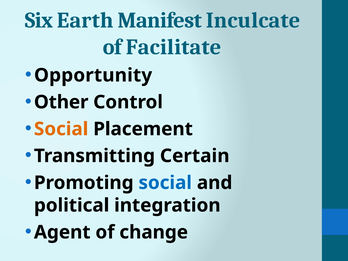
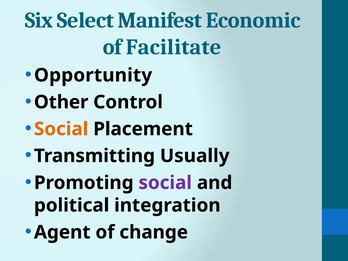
Earth: Earth -> Select
Inculcate: Inculcate -> Economic
Certain: Certain -> Usually
social at (165, 183) colour: blue -> purple
